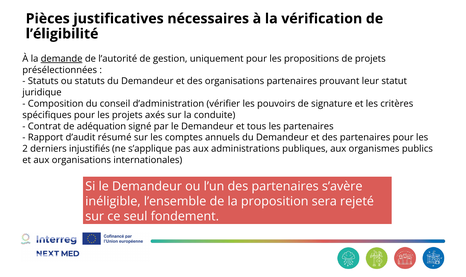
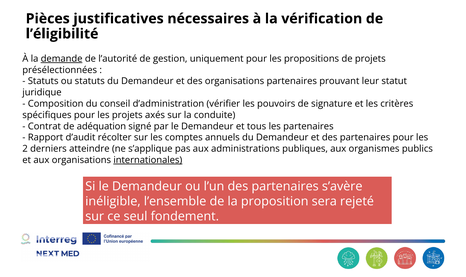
résumé: résumé -> récolter
injustifiés: injustifiés -> atteindre
internationales underline: none -> present
